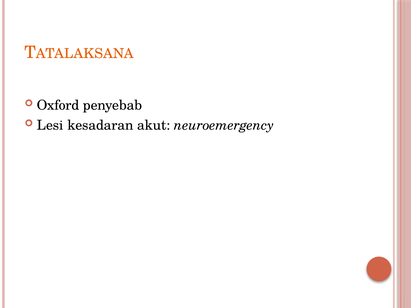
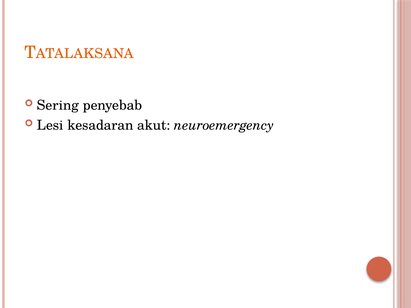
Oxford: Oxford -> Sering
